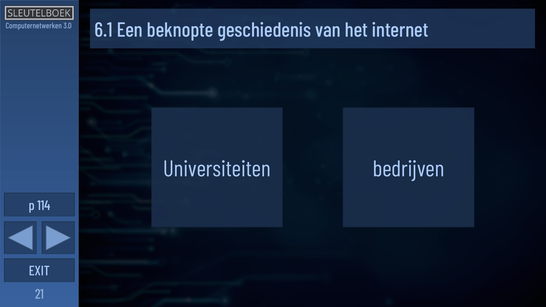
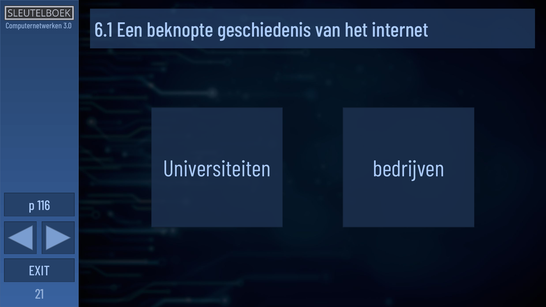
114: 114 -> 116
